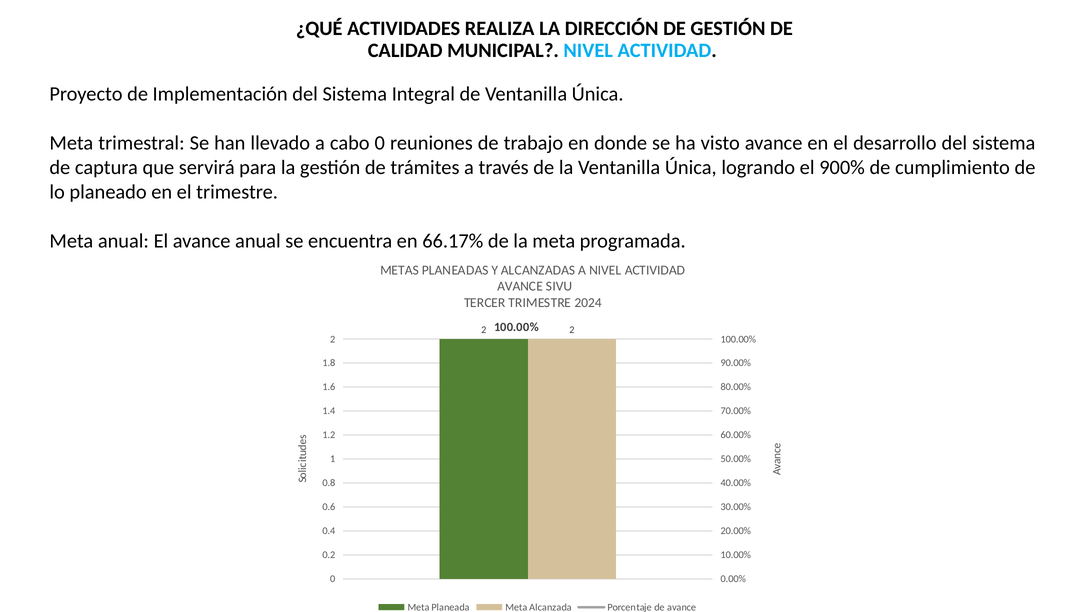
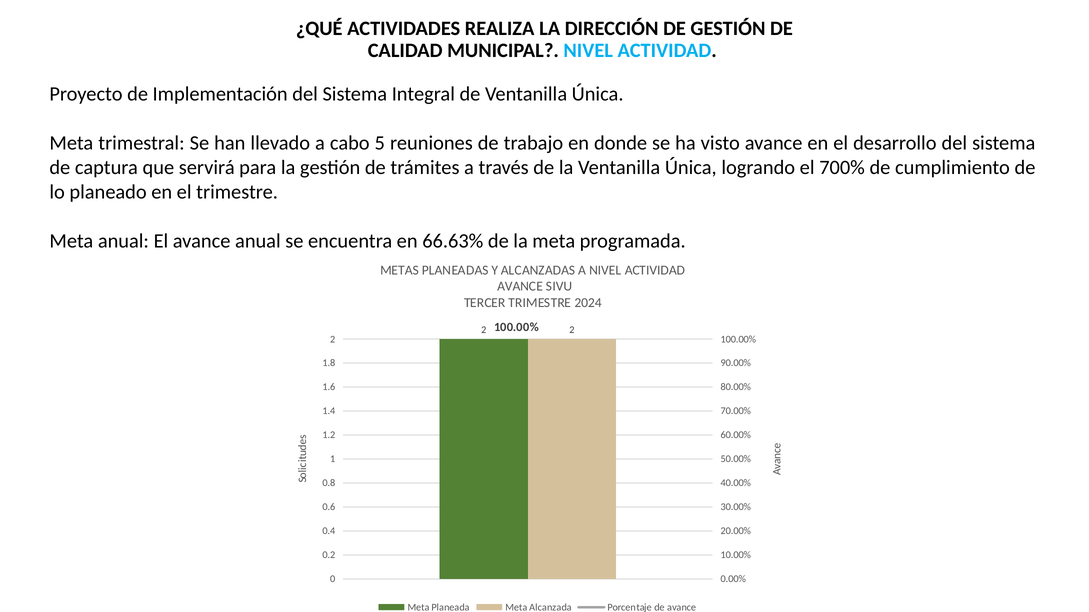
cabo 0: 0 -> 5
900%: 900% -> 700%
66.17%: 66.17% -> 66.63%
